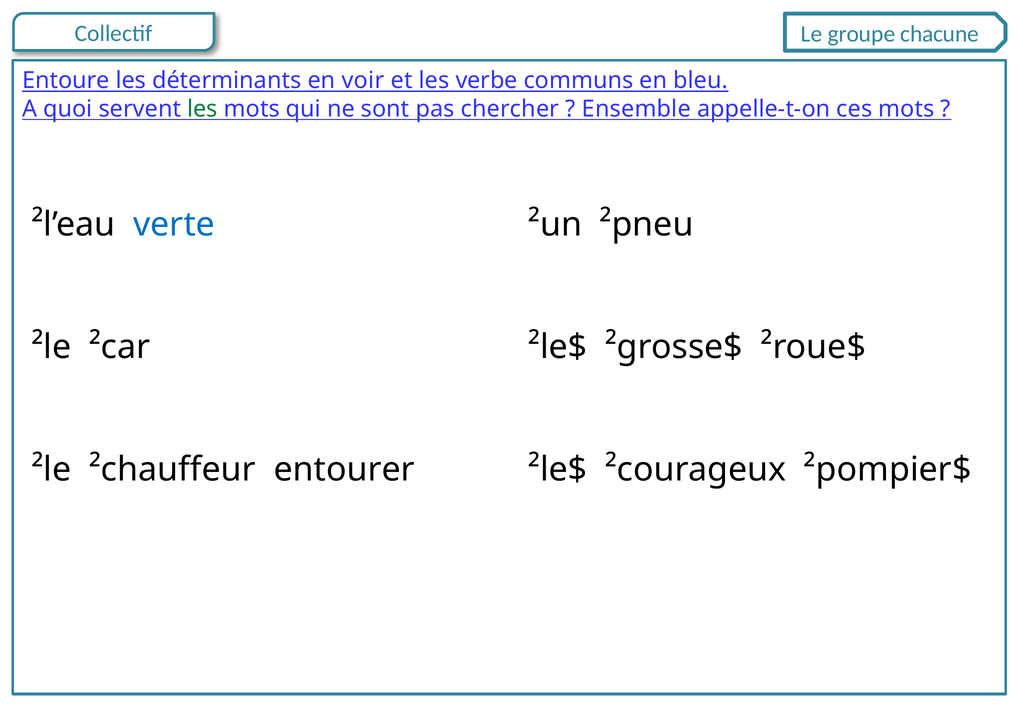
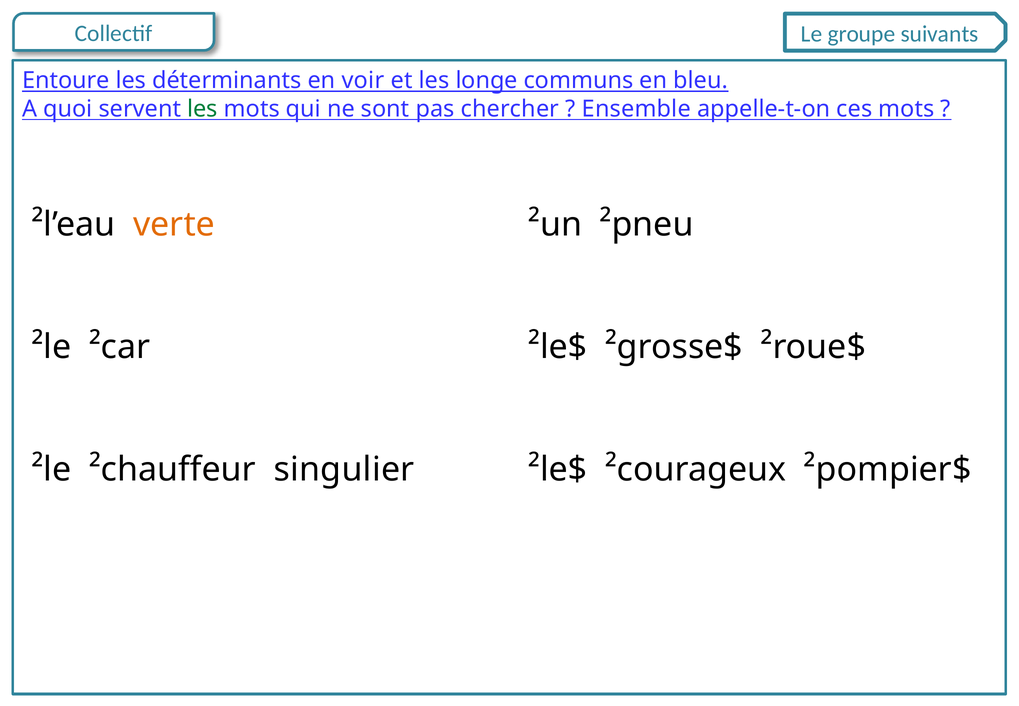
chacune: chacune -> suivants
verbe: verbe -> longe
verte colour: blue -> orange
entourer: entourer -> singulier
